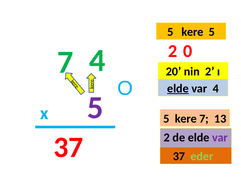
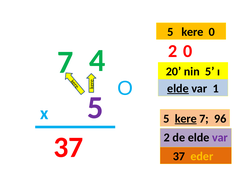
kere 5: 5 -> 0
nin 2: 2 -> 5
var 4: 4 -> 1
kere at (186, 118) underline: none -> present
13: 13 -> 96
eder colour: light green -> yellow
